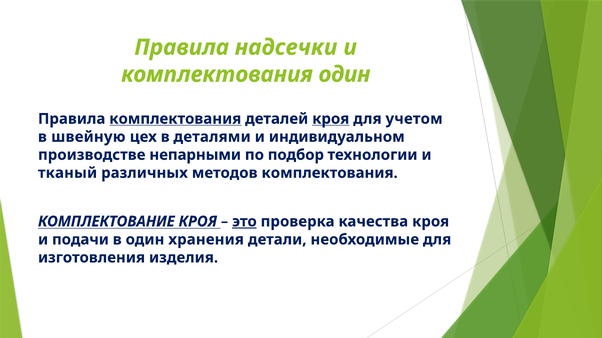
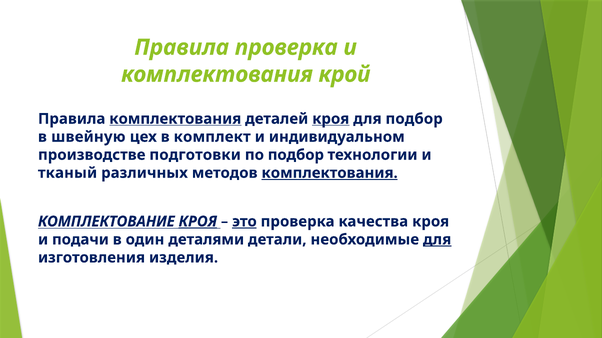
Правила надсечки: надсечки -> проверка
комплектования один: один -> крой
для учетом: учетом -> подбор
деталями: деталями -> комплект
непарными: непарными -> подготовки
комплектования at (330, 173) underline: none -> present
КРОЯ at (198, 222) underline: none -> present
хранения: хранения -> деталями
для at (437, 240) underline: none -> present
